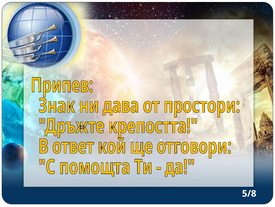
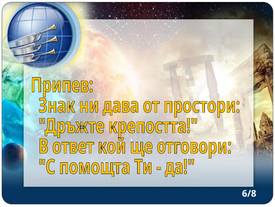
5/8: 5/8 -> 6/8
